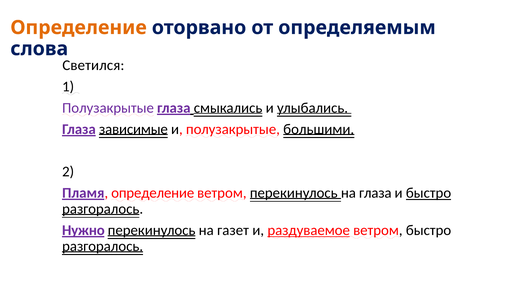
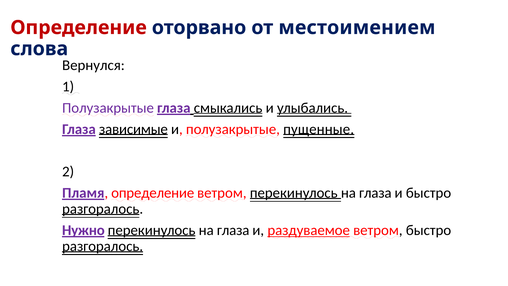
Определение at (79, 28) colour: orange -> red
определяемым: определяемым -> местоимением
Светился: Светился -> Вернулся
большими: большими -> пущенные
быстро at (429, 193) underline: present -> none
газет at (233, 230): газет -> глаза
